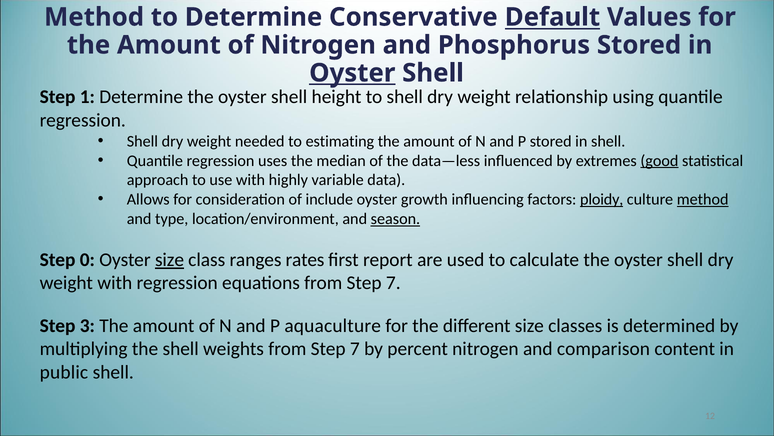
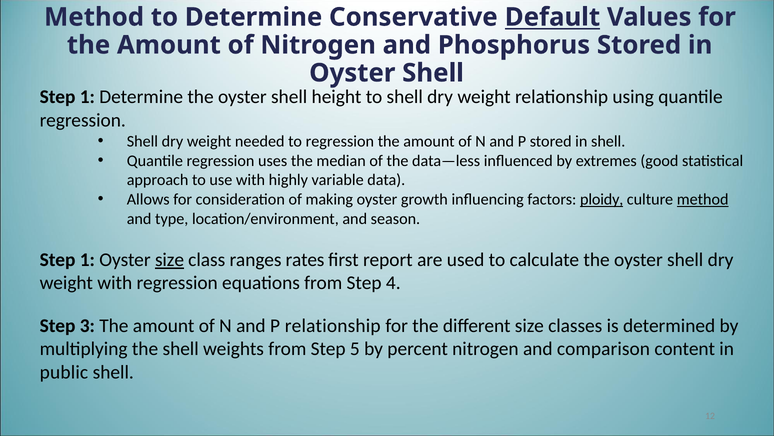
Oyster at (352, 73) underline: present -> none
to estimating: estimating -> regression
good underline: present -> none
include: include -> making
season underline: present -> none
0 at (87, 259): 0 -> 1
equations from Step 7: 7 -> 4
P aquaculture: aquaculture -> relationship
weights from Step 7: 7 -> 5
